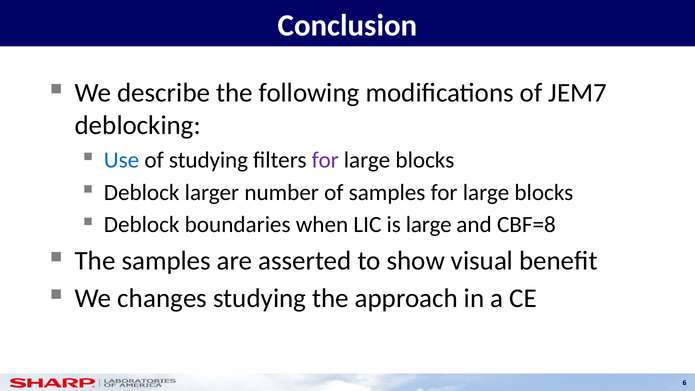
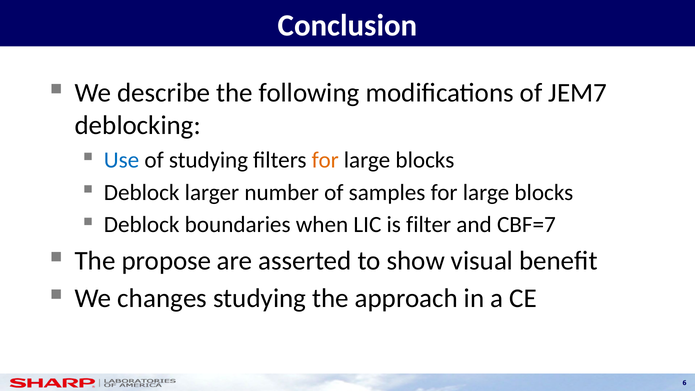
for at (325, 160) colour: purple -> orange
is large: large -> filter
CBF=8: CBF=8 -> CBF=7
The samples: samples -> propose
